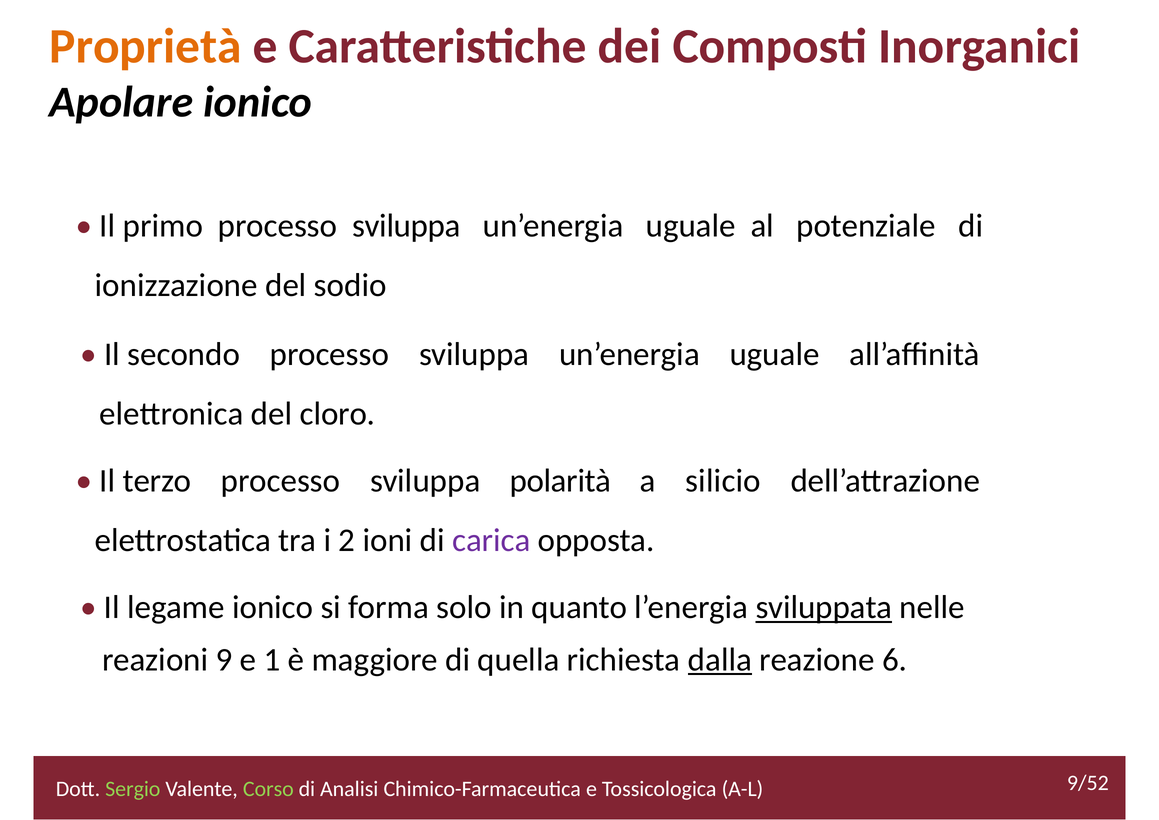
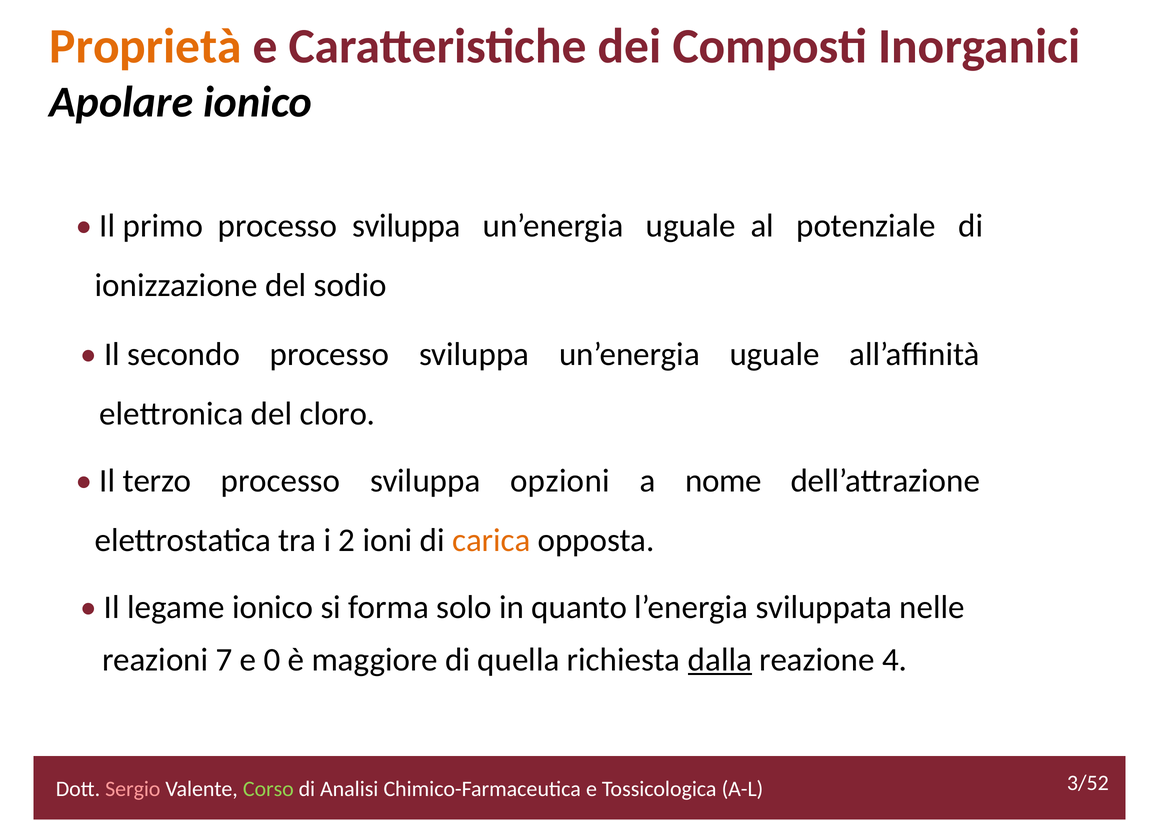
polarità: polarità -> opzioni
silicio: silicio -> nome
carica colour: purple -> orange
sviluppata underline: present -> none
9: 9 -> 7
1: 1 -> 0
6: 6 -> 4
9/52: 9/52 -> 3/52
Sergio colour: light green -> pink
